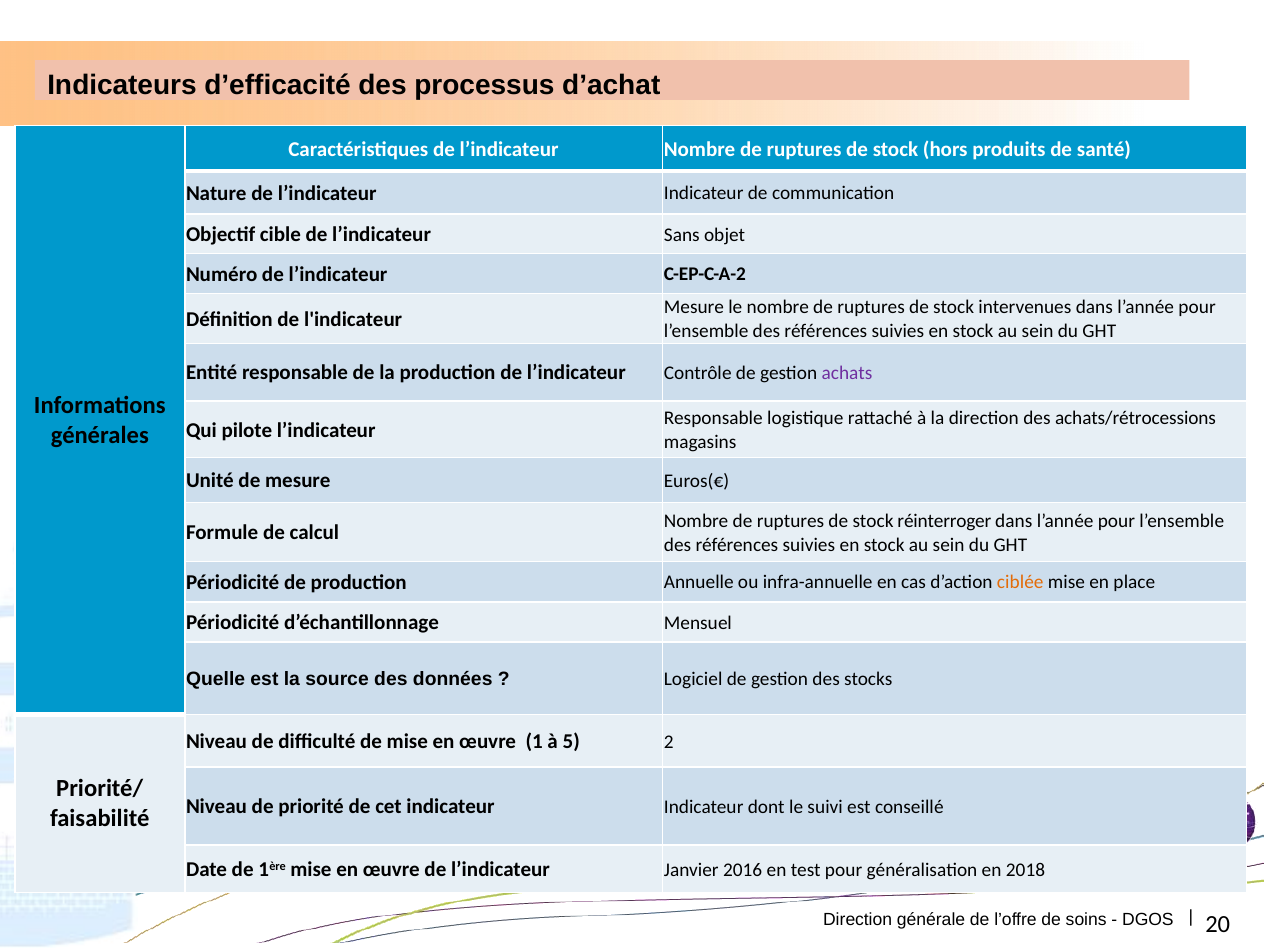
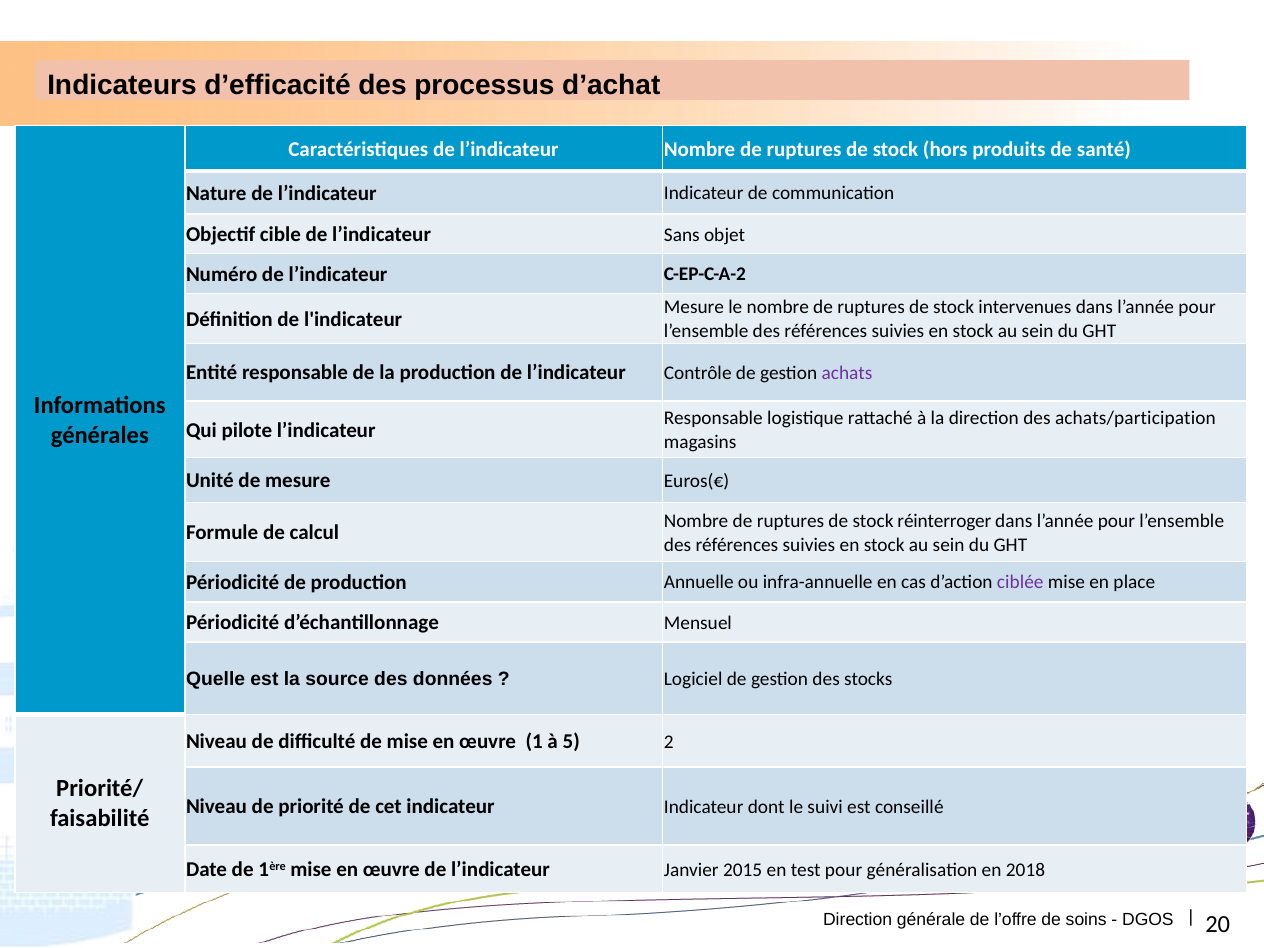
achats/rétrocessions: achats/rétrocessions -> achats/participation
ciblée colour: orange -> purple
2016: 2016 -> 2015
